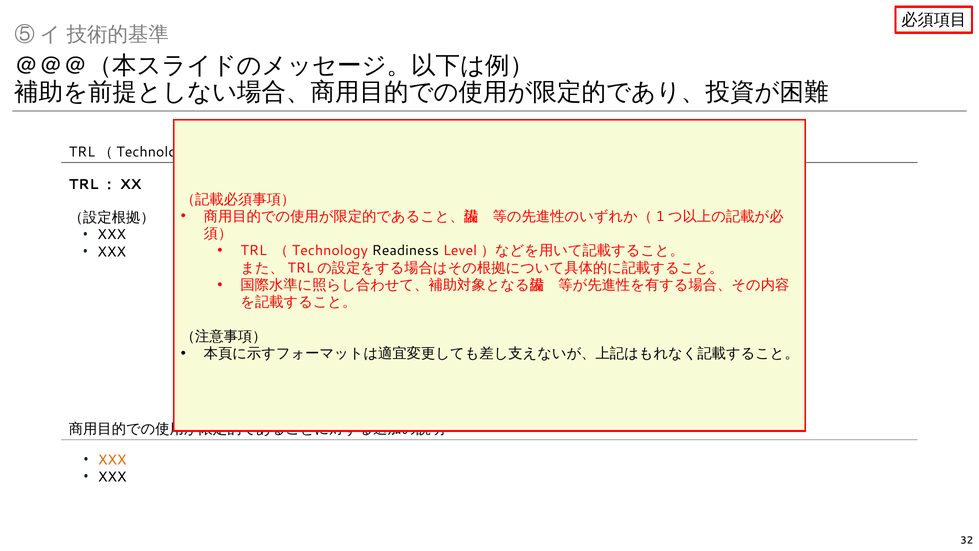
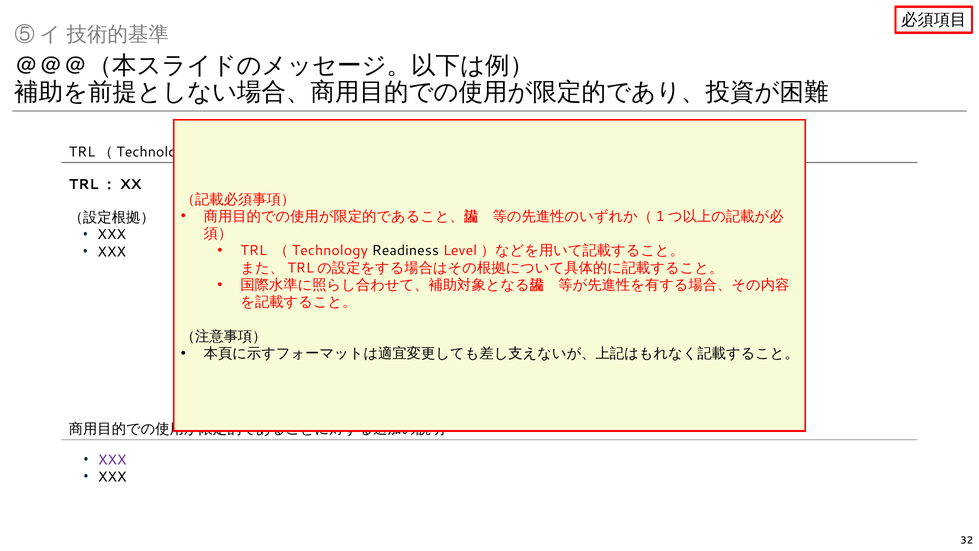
XXX at (112, 460) colour: orange -> purple
